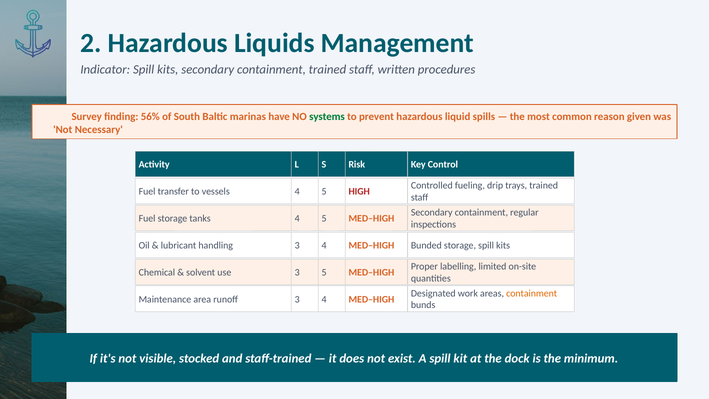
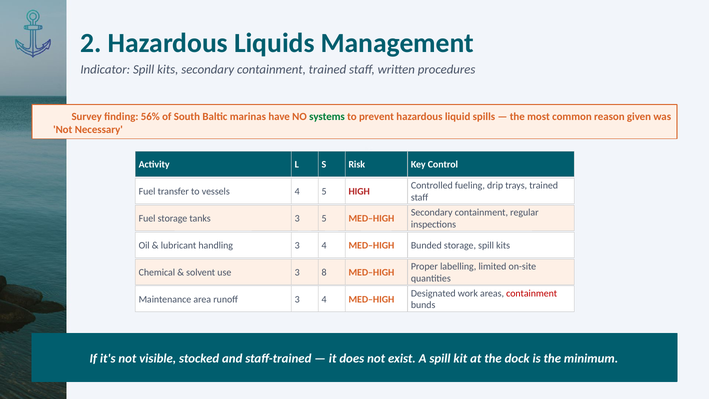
tanks 4: 4 -> 3
3 5: 5 -> 8
containment at (532, 293) colour: orange -> red
